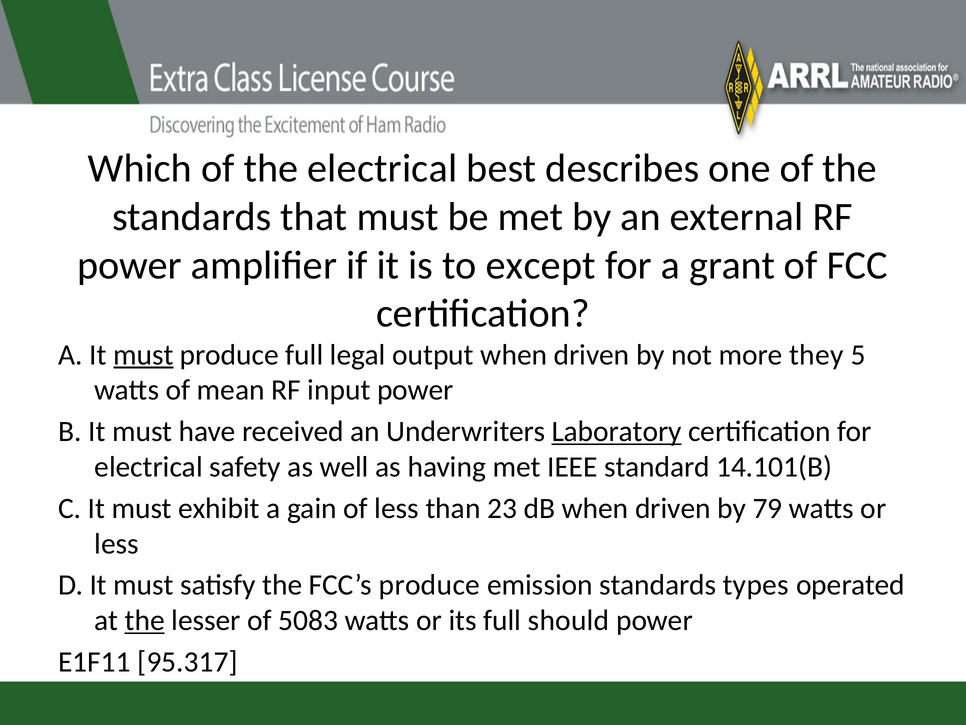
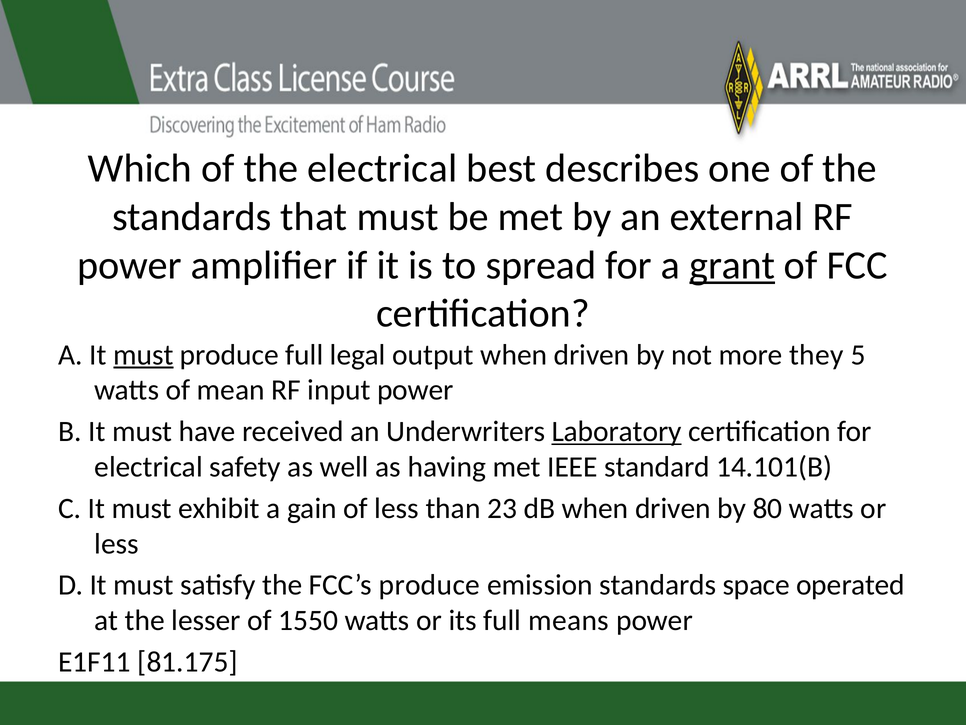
except: except -> spread
grant underline: none -> present
79: 79 -> 80
types: types -> space
the at (145, 620) underline: present -> none
5083: 5083 -> 1550
should: should -> means
95.317: 95.317 -> 81.175
